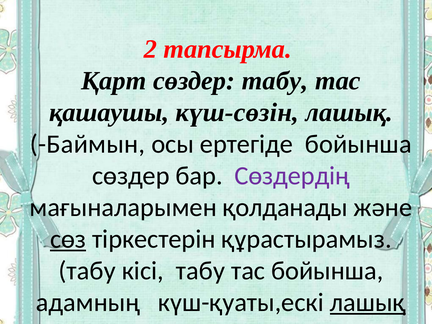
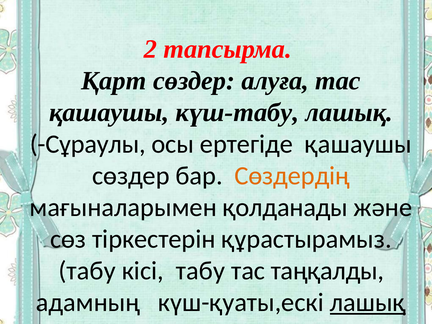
сөздер табу: табу -> алуға
күш-сөзін: күш-сөзін -> күш-табу
Баймын: Баймын -> Сұраулы
ертегіде бойынша: бойынша -> қашаушы
Сөздердің colour: purple -> orange
сөз underline: present -> none
тас бойынша: бойынша -> таңқалды
